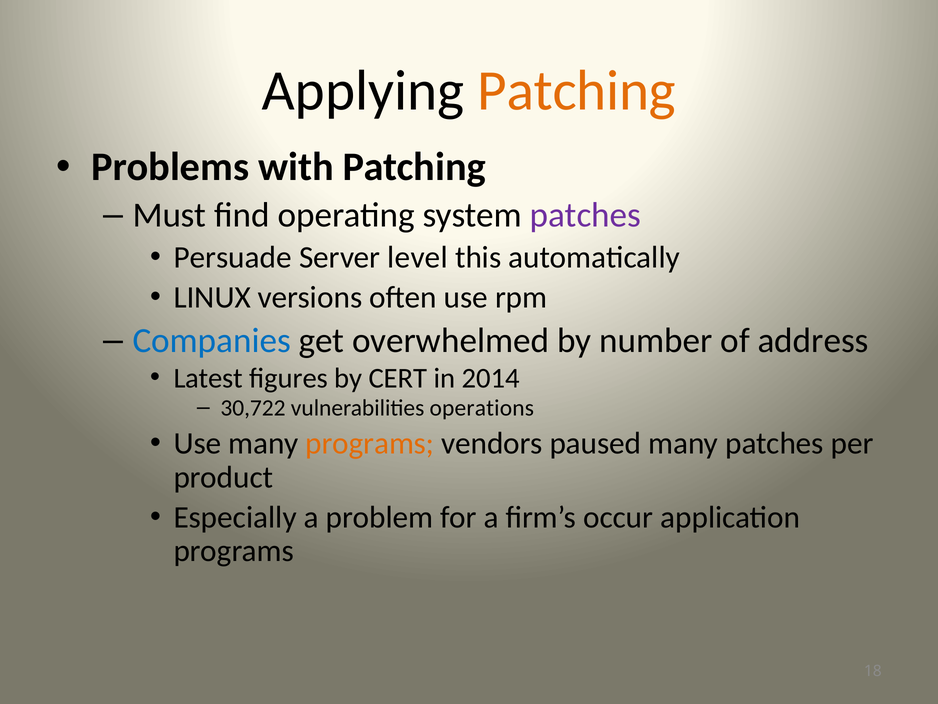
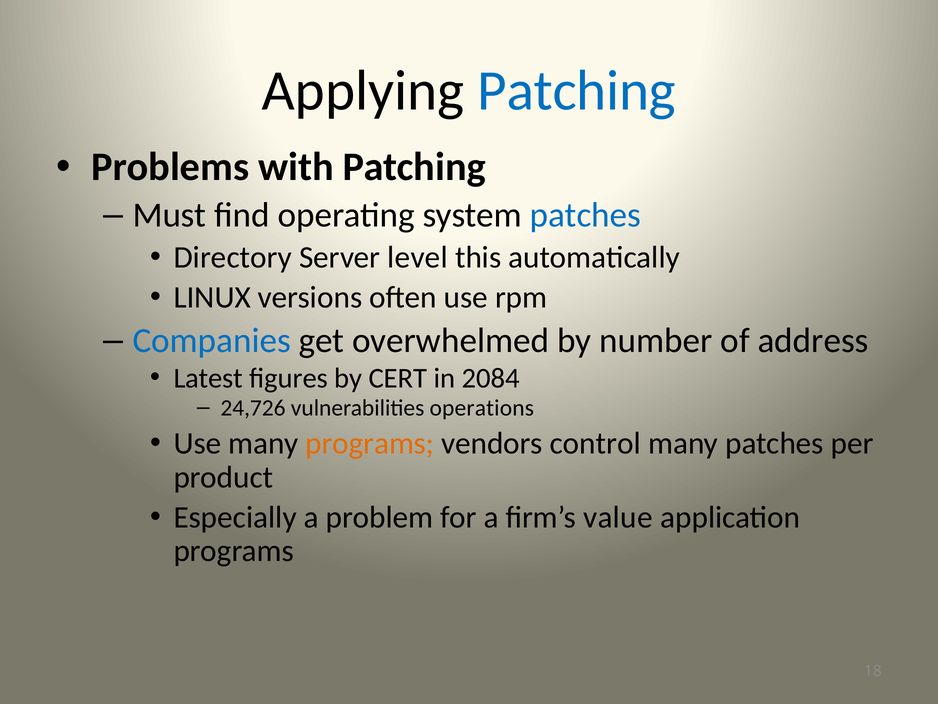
Patching at (577, 91) colour: orange -> blue
patches at (585, 215) colour: purple -> blue
Persuade: Persuade -> Directory
2014: 2014 -> 2084
30,722: 30,722 -> 24,726
paused: paused -> control
occur: occur -> value
